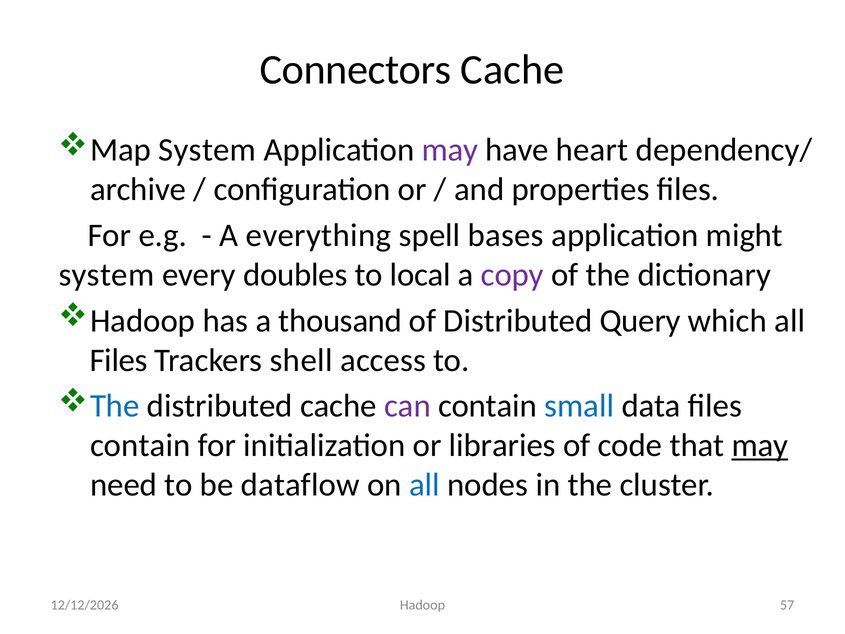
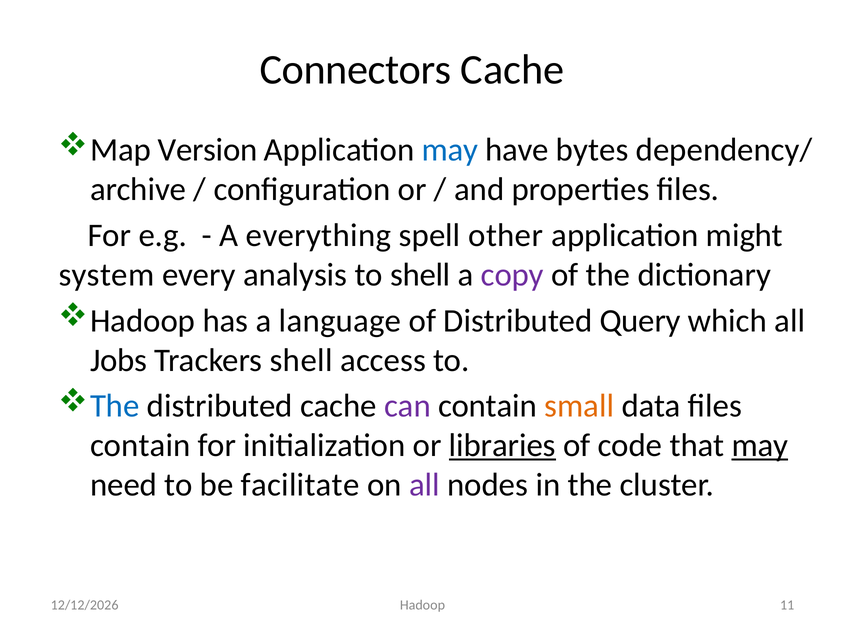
Map System: System -> Version
may at (450, 150) colour: purple -> blue
heart: heart -> bytes
bases: bases -> other
doubles: doubles -> analysis
to local: local -> shell
thousand: thousand -> language
Files at (119, 360): Files -> Jobs
small colour: blue -> orange
libraries underline: none -> present
dataflow: dataflow -> facilitate
all at (424, 485) colour: blue -> purple
57: 57 -> 11
